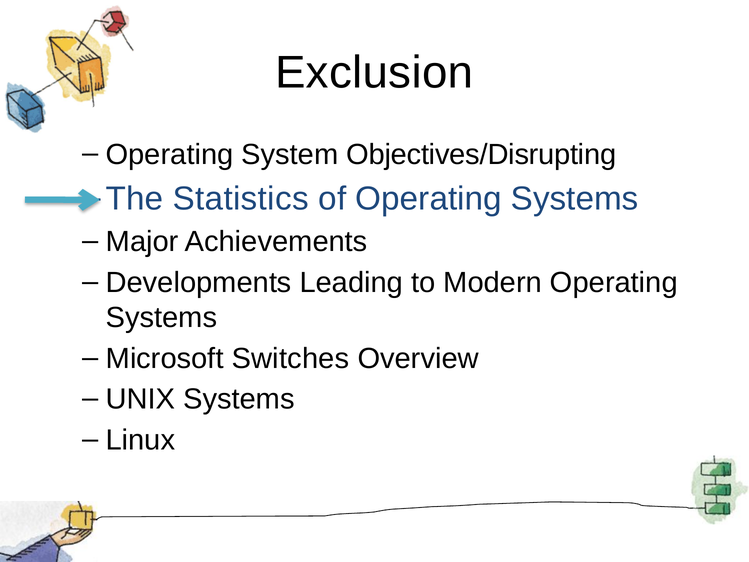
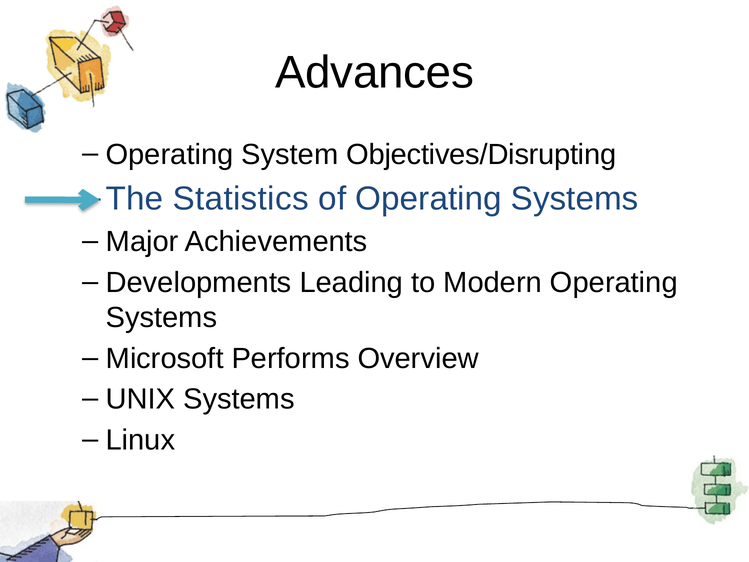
Exclusion: Exclusion -> Advances
Switches: Switches -> Performs
